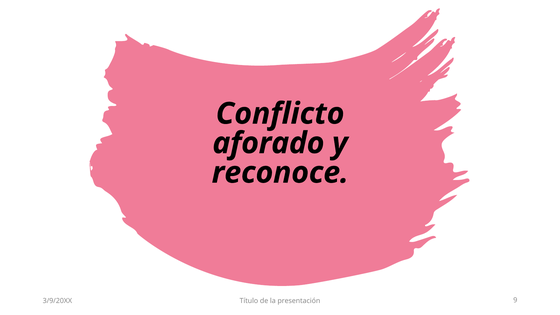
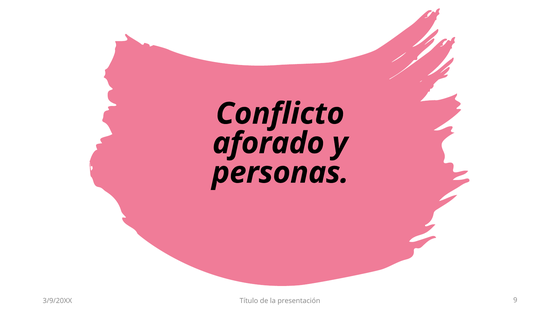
reconoce: reconoce -> personas
